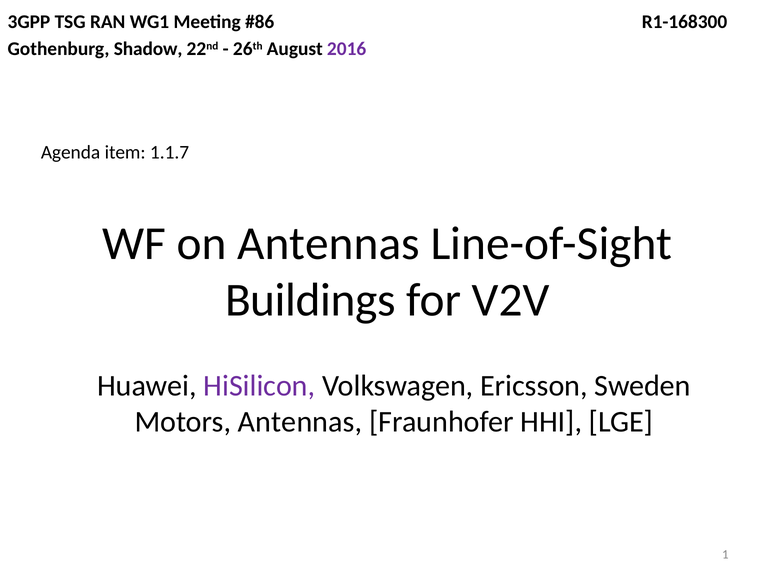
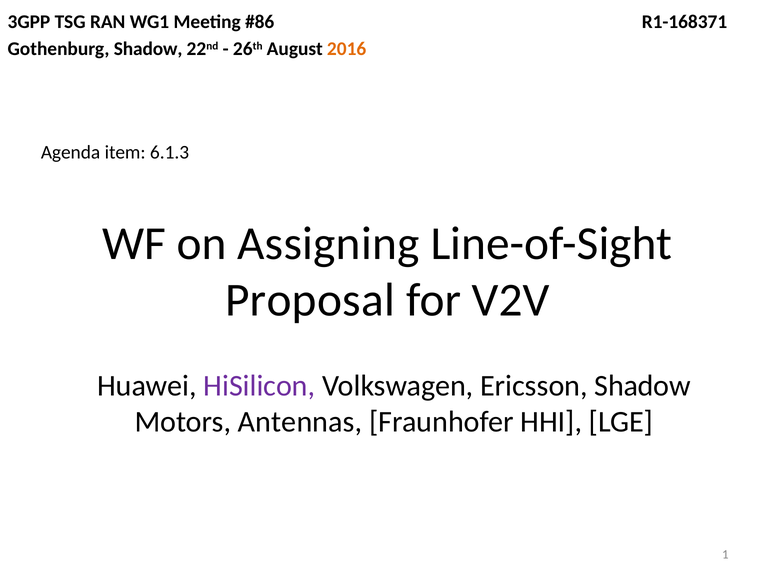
R1-168300: R1-168300 -> R1-168371
2016 colour: purple -> orange
1.1.7: 1.1.7 -> 6.1.3
on Antennas: Antennas -> Assigning
Buildings: Buildings -> Proposal
Ericsson Sweden: Sweden -> Shadow
